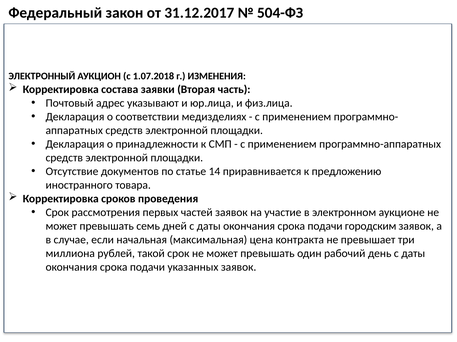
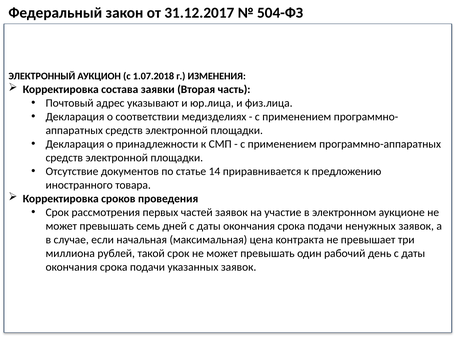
городским: городским -> ненужных
